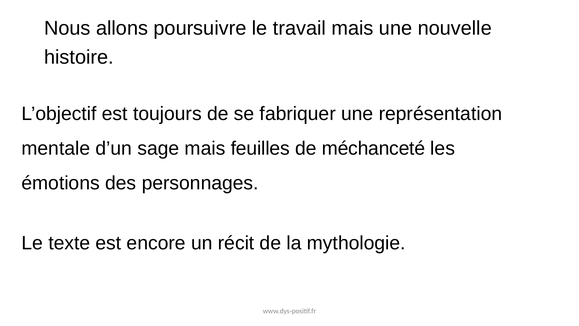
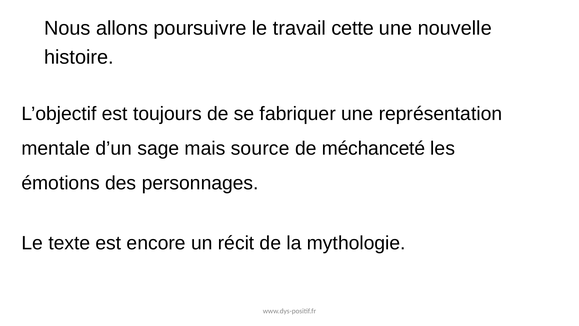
travail mais: mais -> cette
feuilles: feuilles -> source
